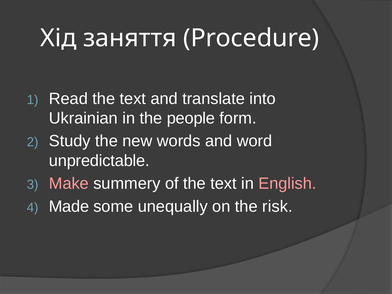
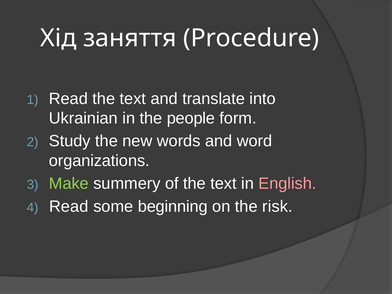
unpredictable: unpredictable -> organizations
Make colour: pink -> light green
Made at (69, 206): Made -> Read
unequally: unequally -> beginning
